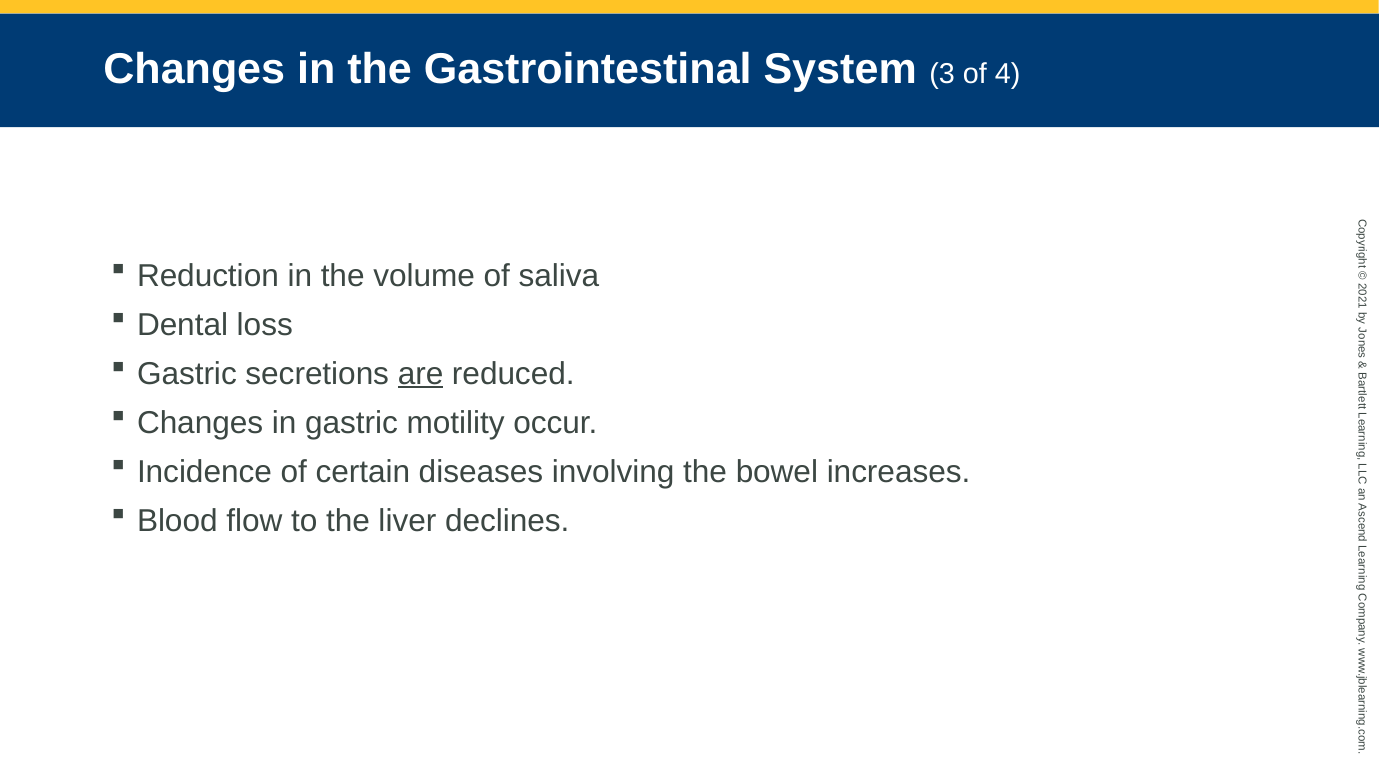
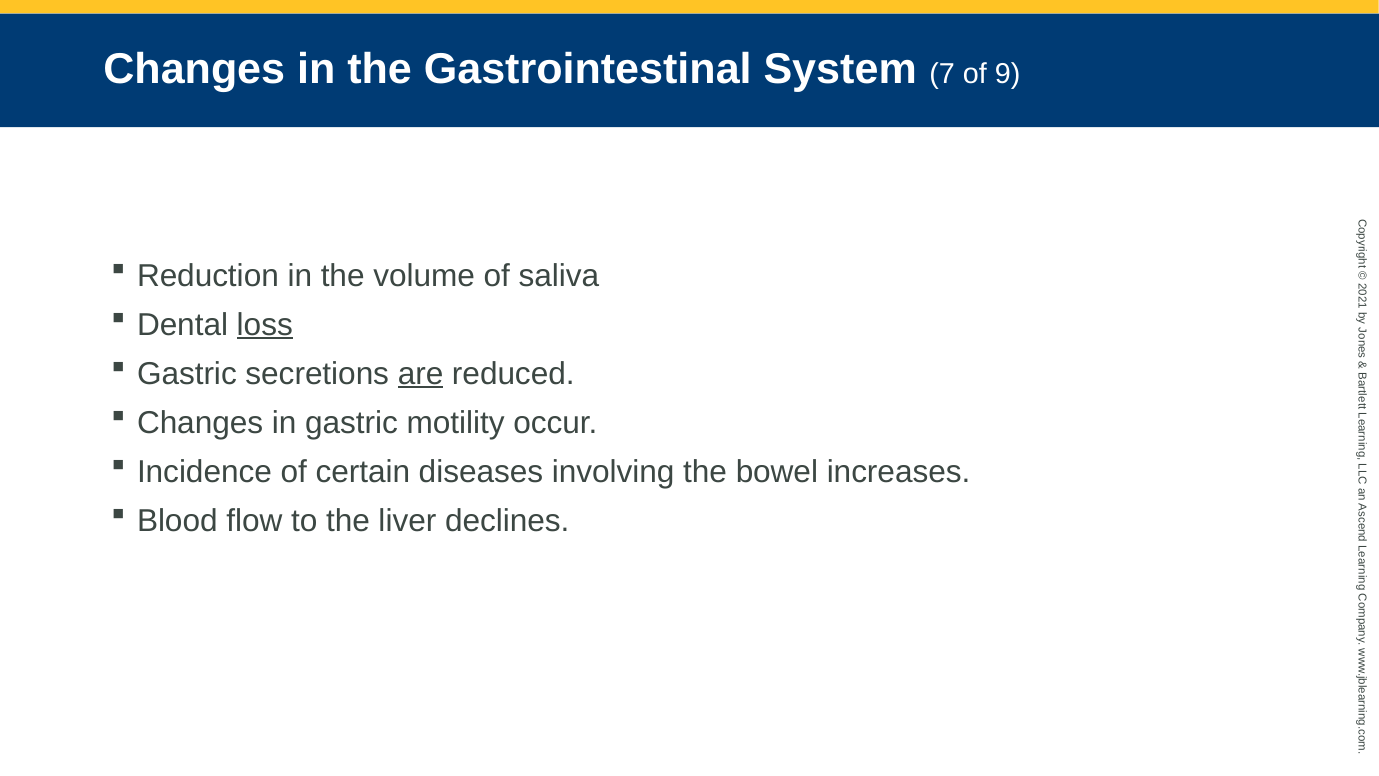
3: 3 -> 7
4: 4 -> 9
loss underline: none -> present
